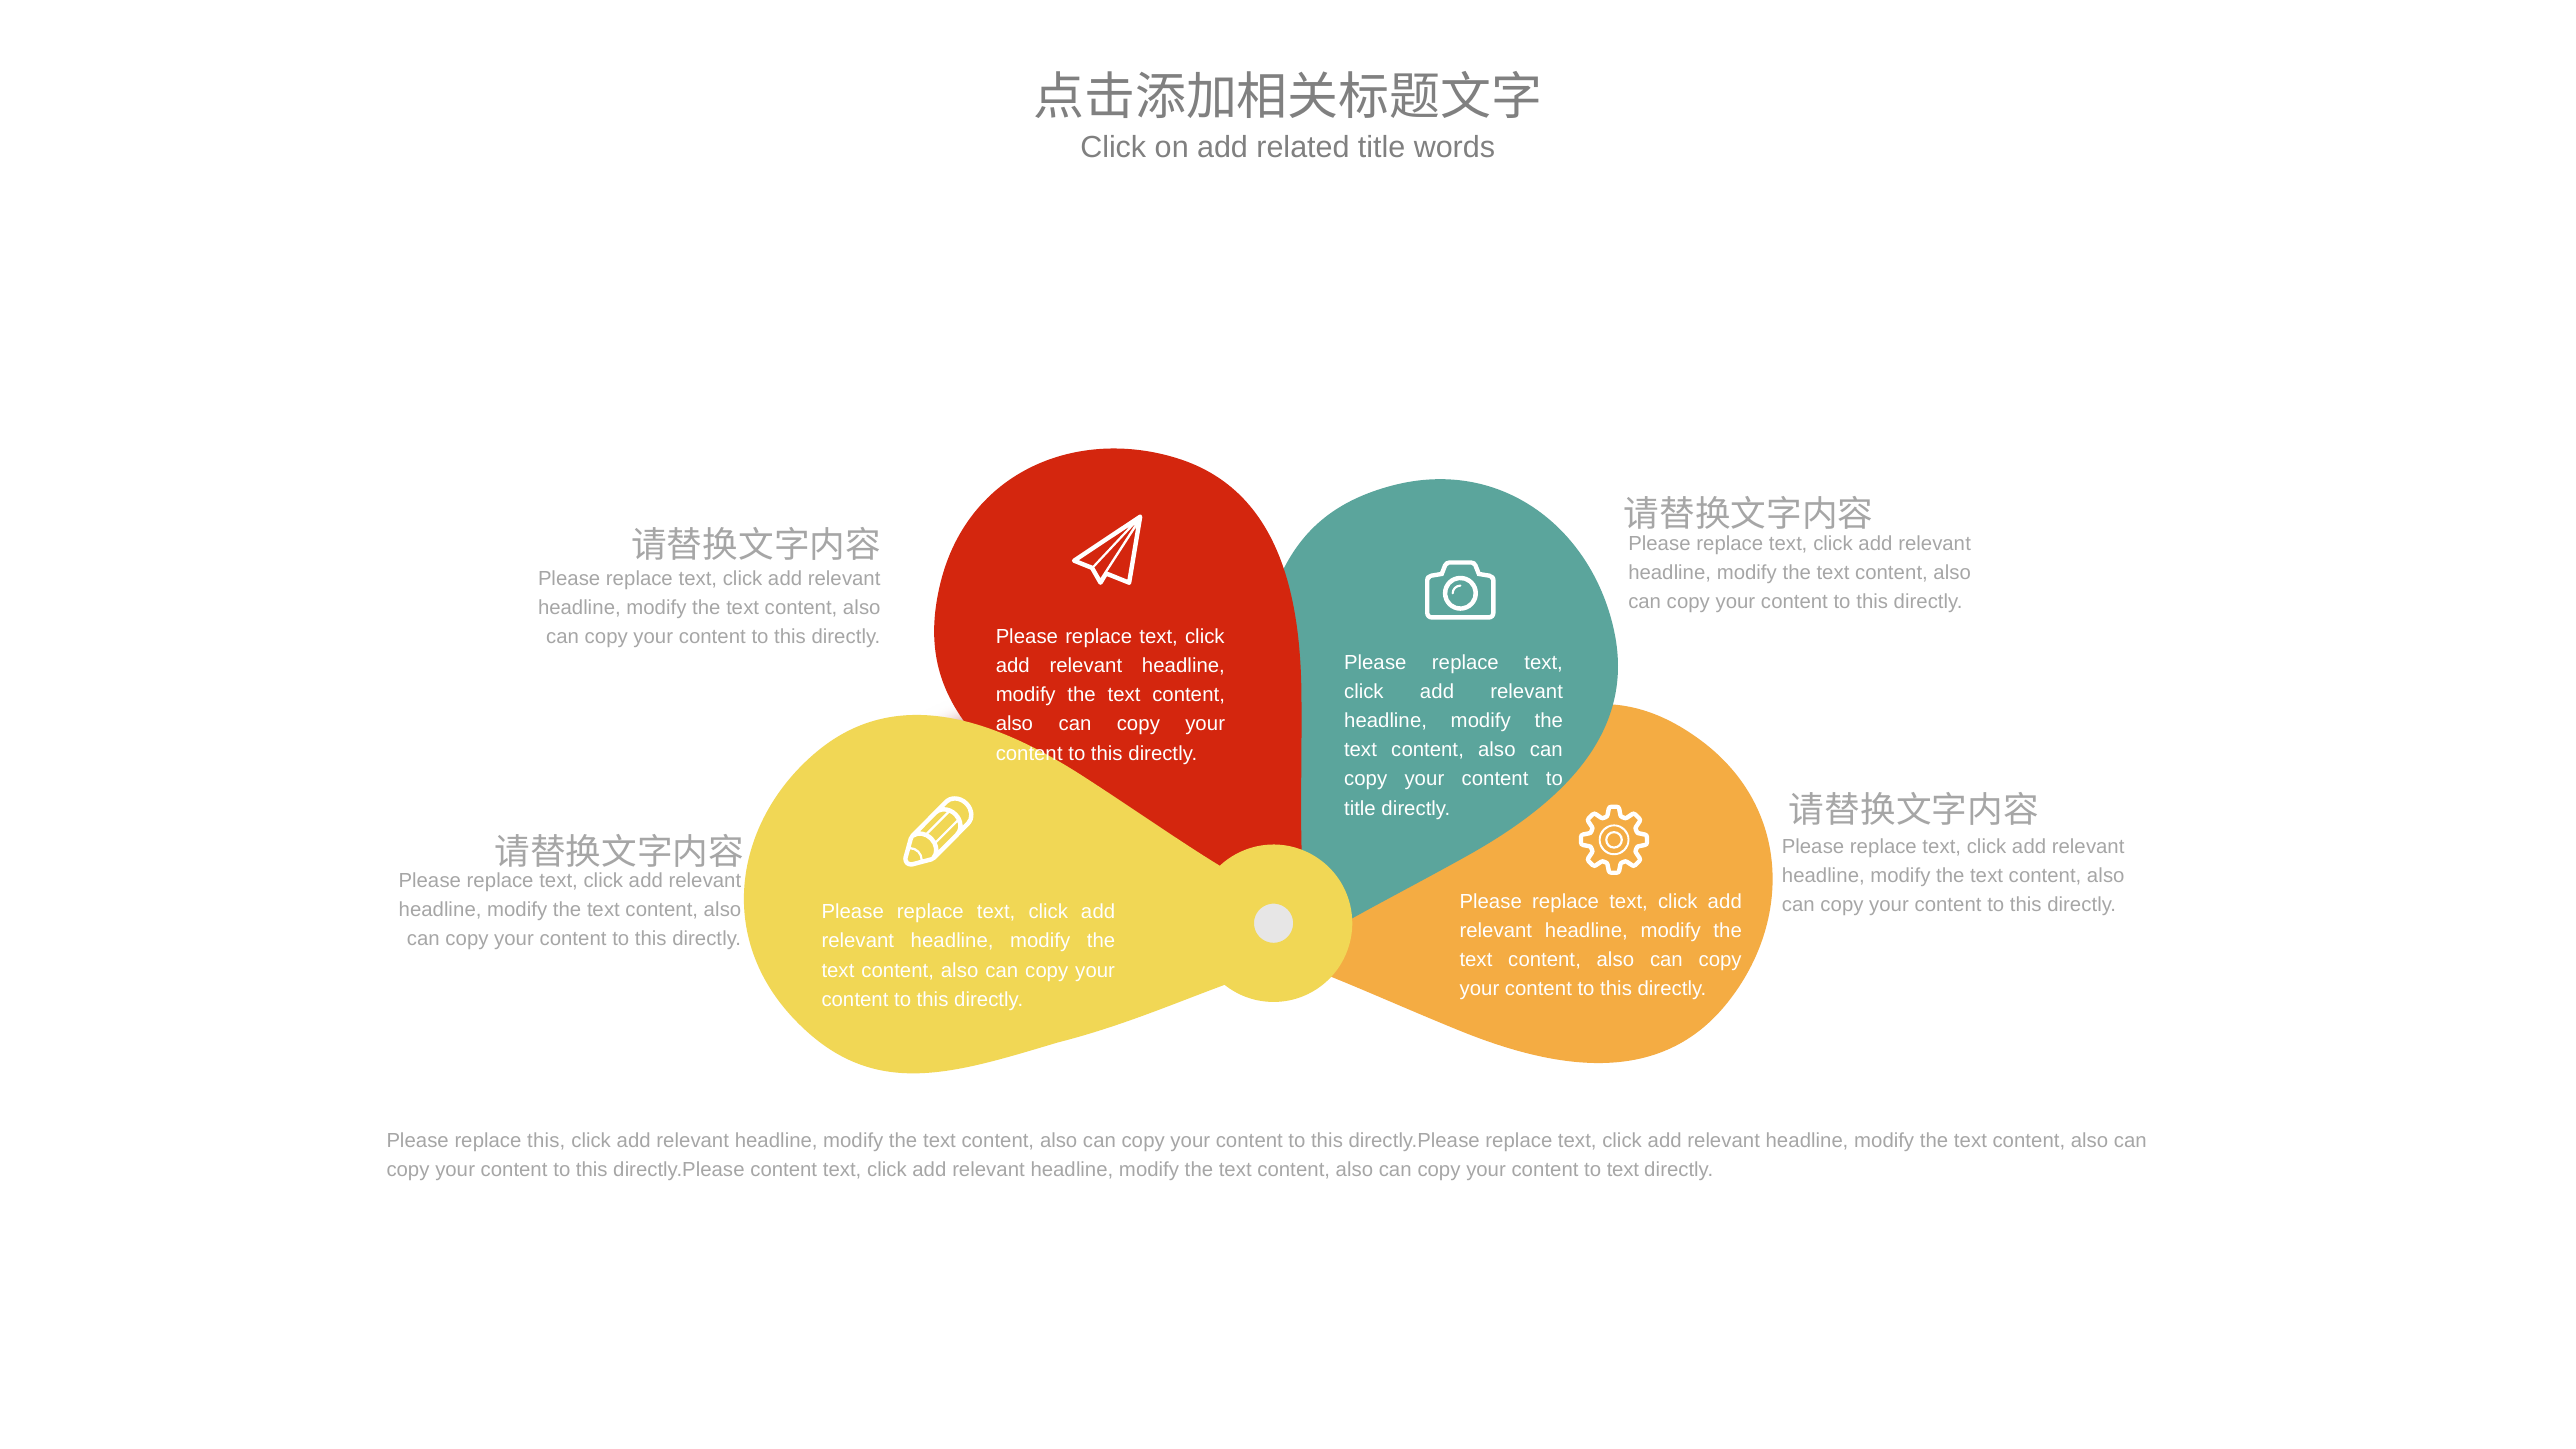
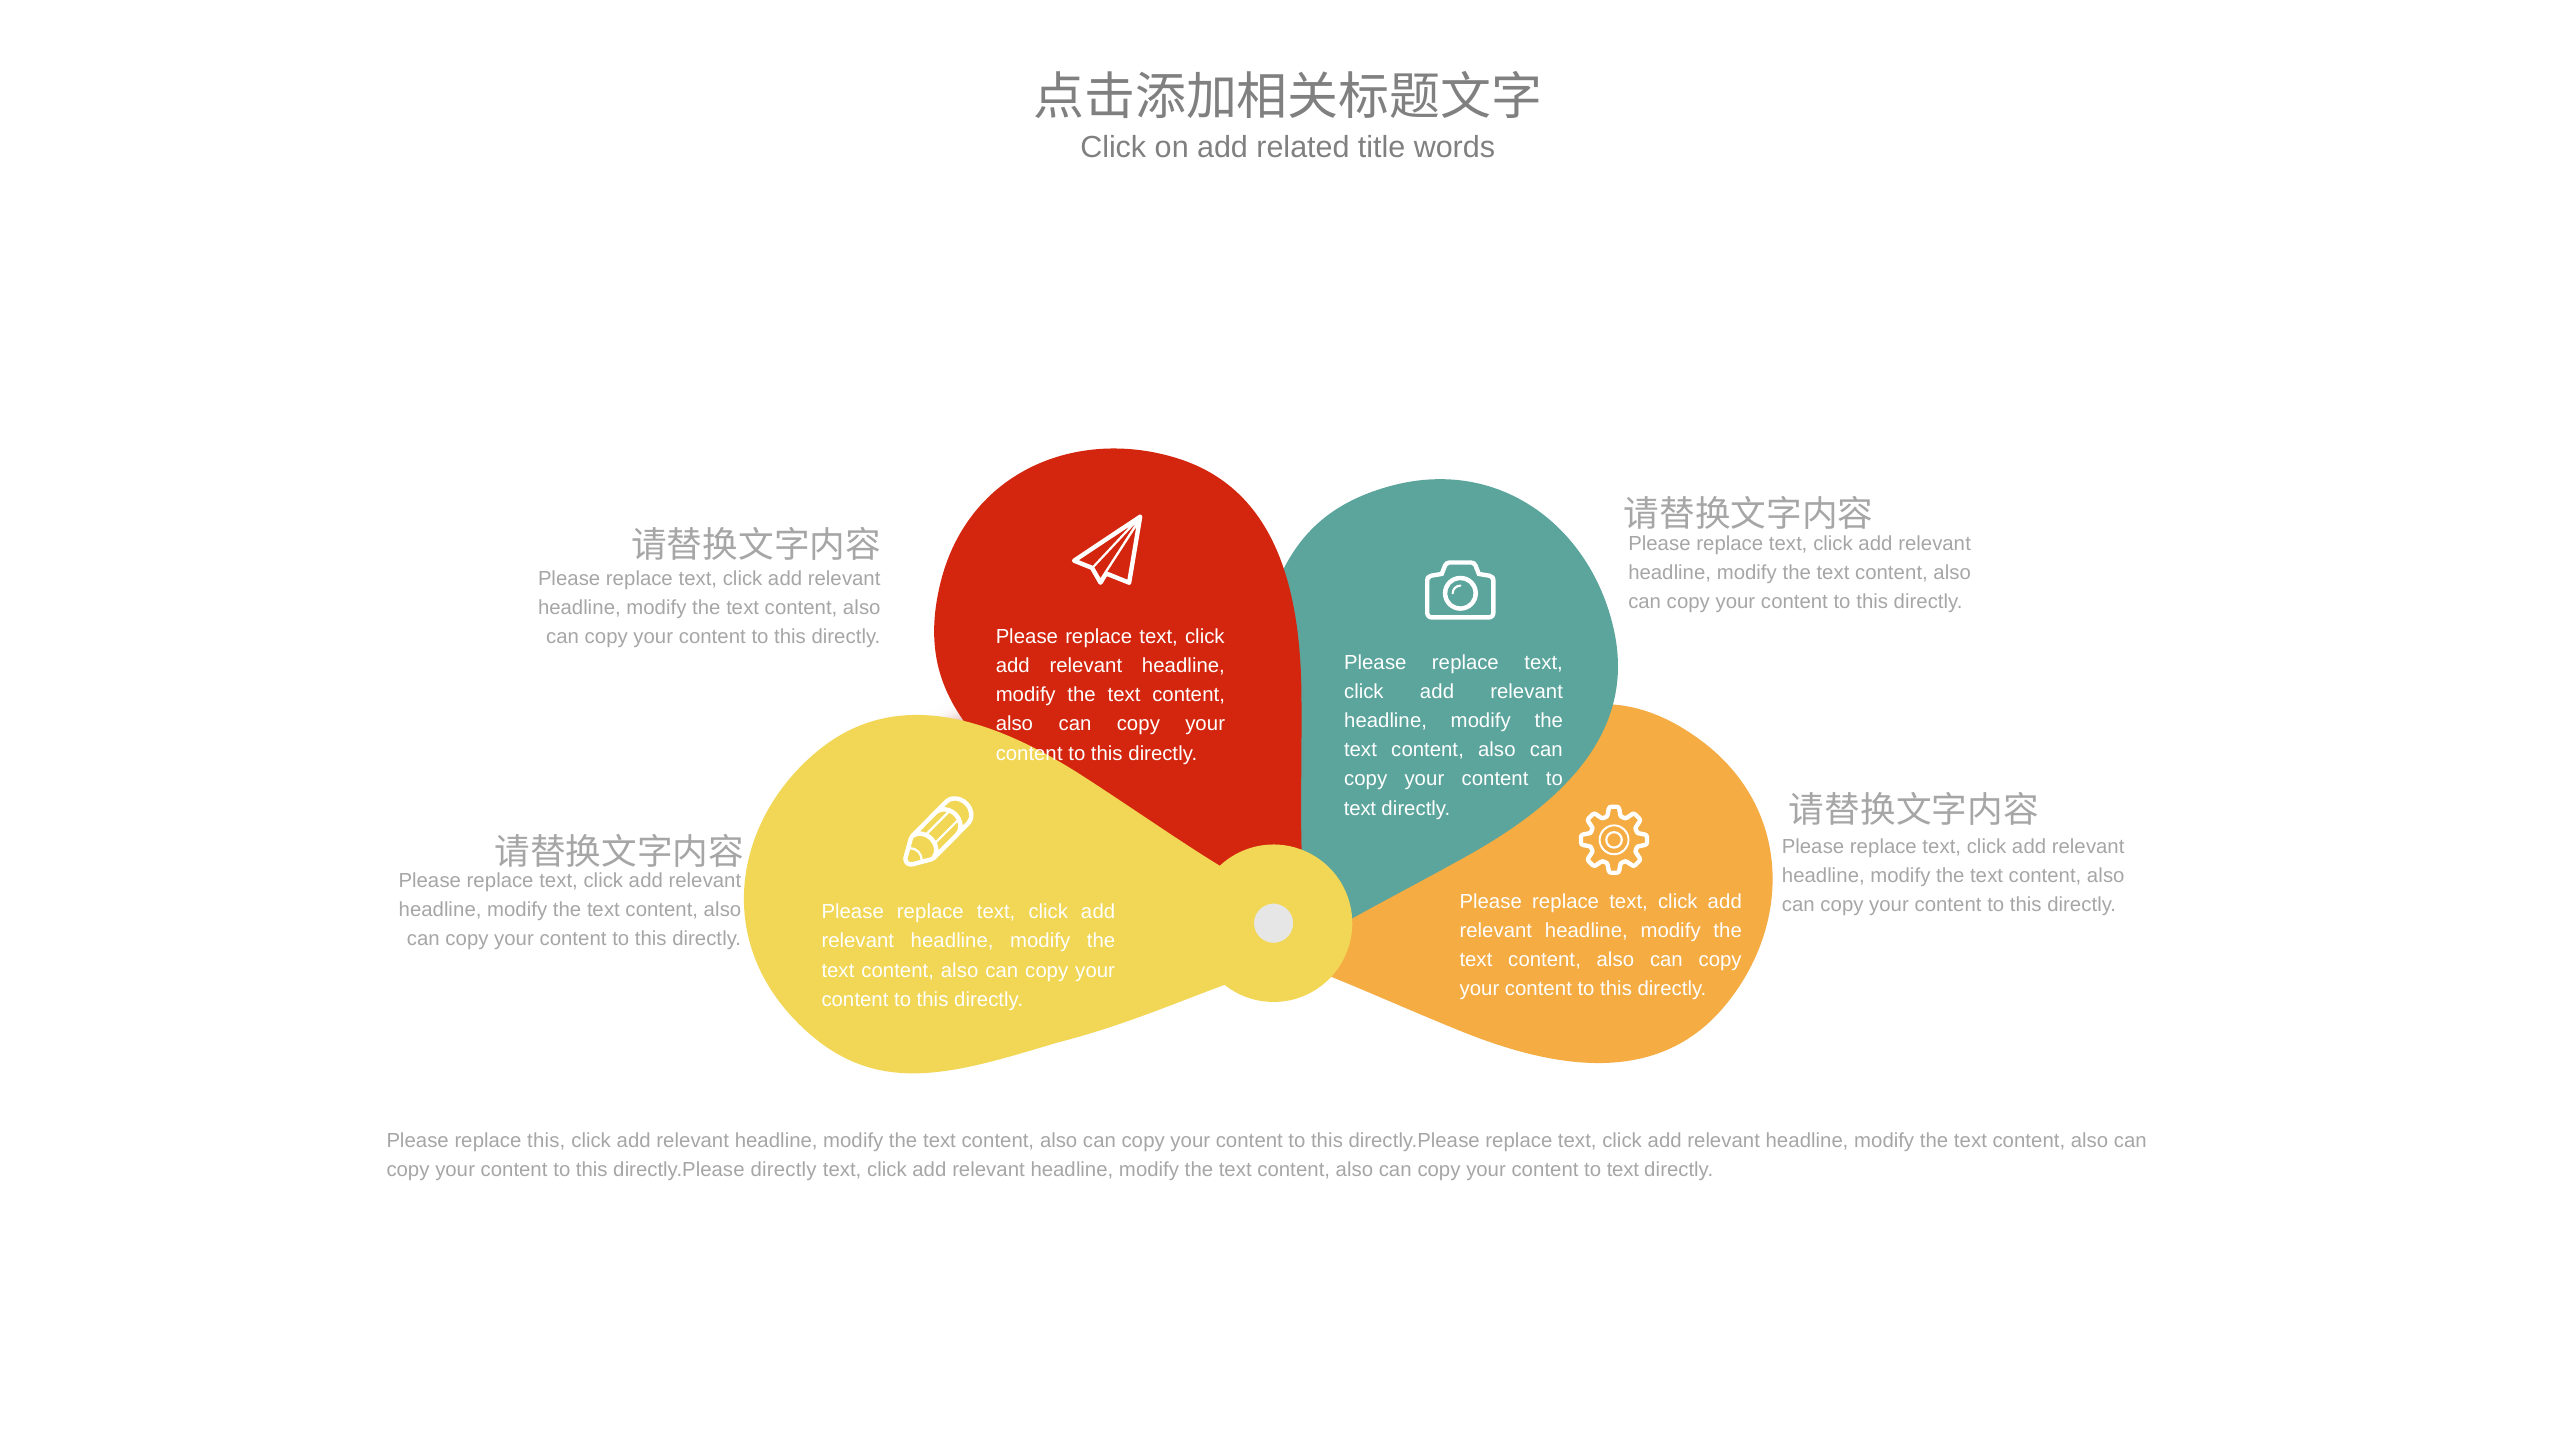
title at (1360, 808): title -> text
directly.Please content: content -> directly
